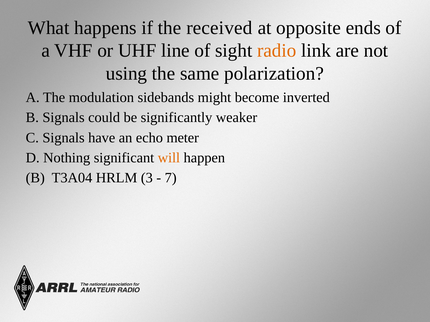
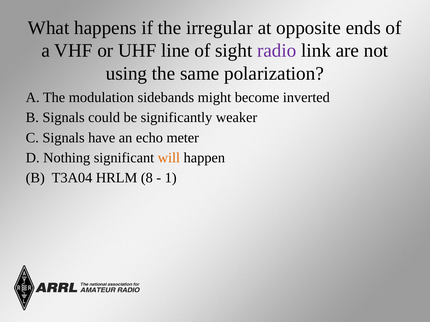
received: received -> irregular
radio colour: orange -> purple
3: 3 -> 8
7: 7 -> 1
